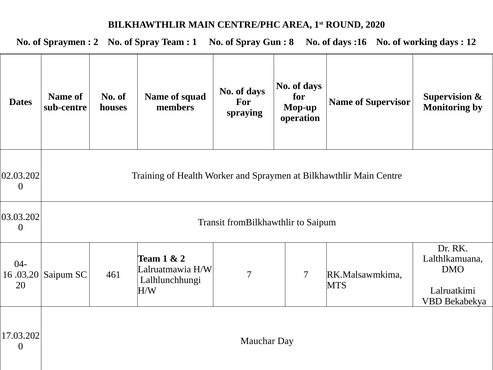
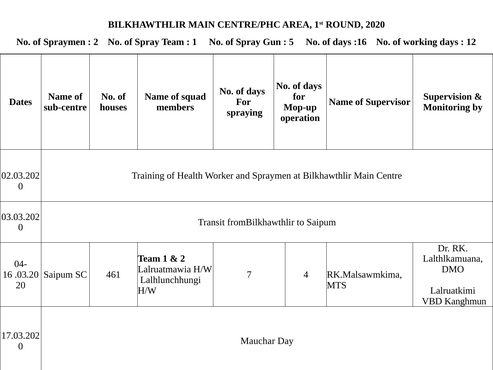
8: 8 -> 5
7 7: 7 -> 4
Bekabekya: Bekabekya -> Kanghmun
